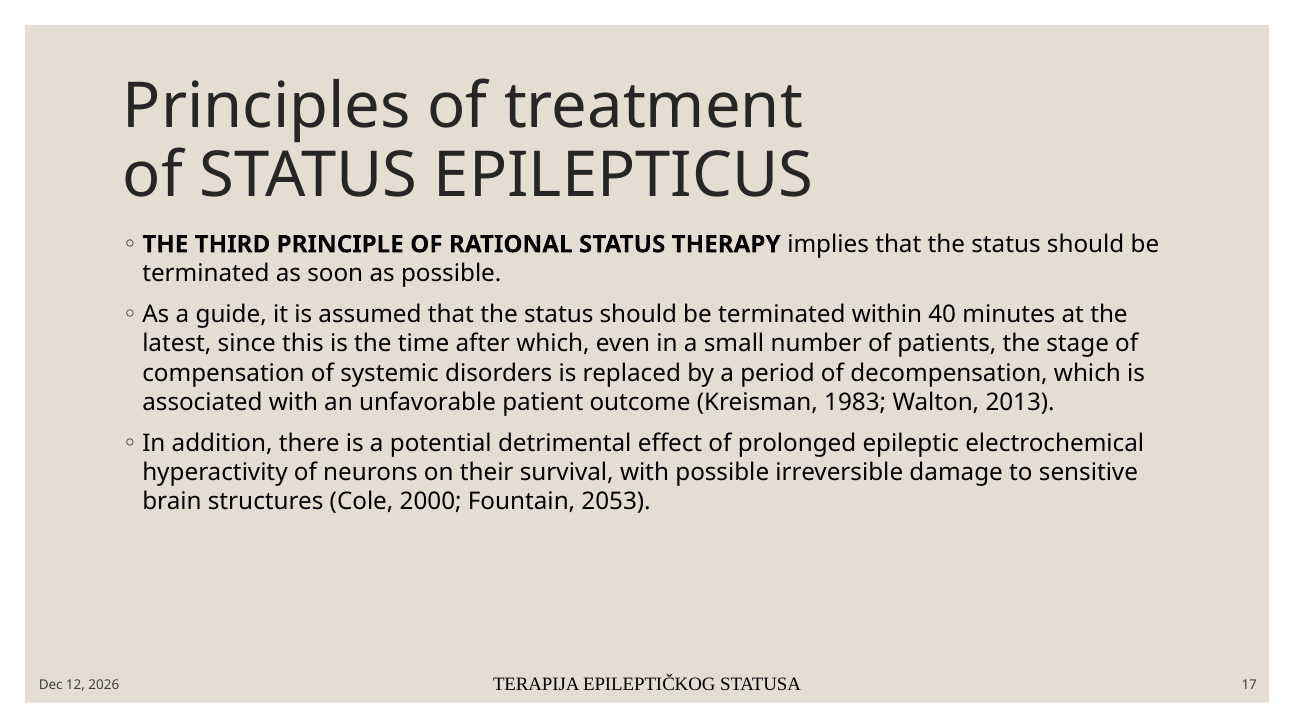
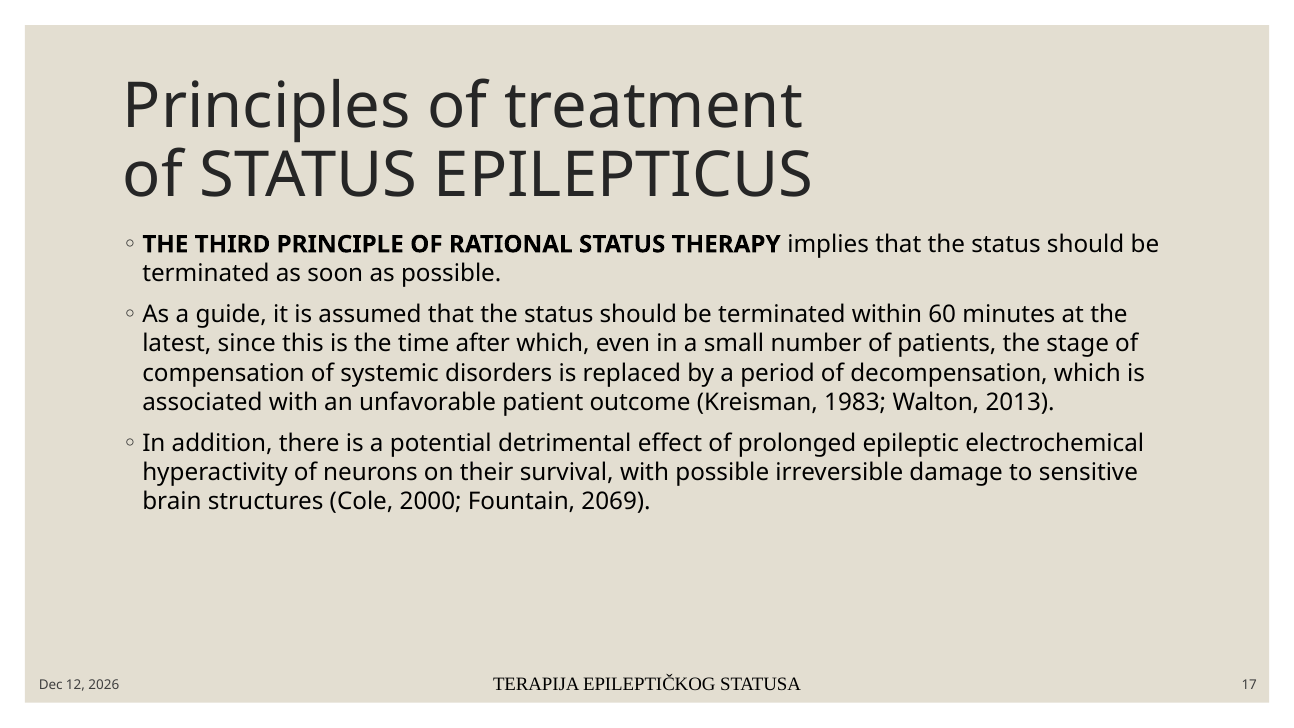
40: 40 -> 60
2053: 2053 -> 2069
